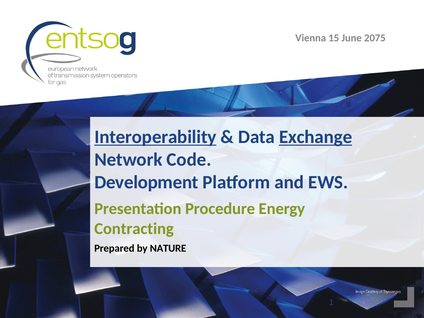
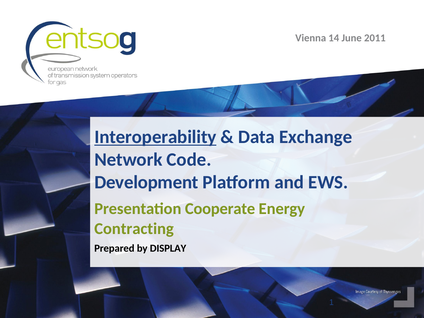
15: 15 -> 14
2075: 2075 -> 2011
Exchange underline: present -> none
Procedure: Procedure -> Cooperate
NATURE: NATURE -> DISPLAY
